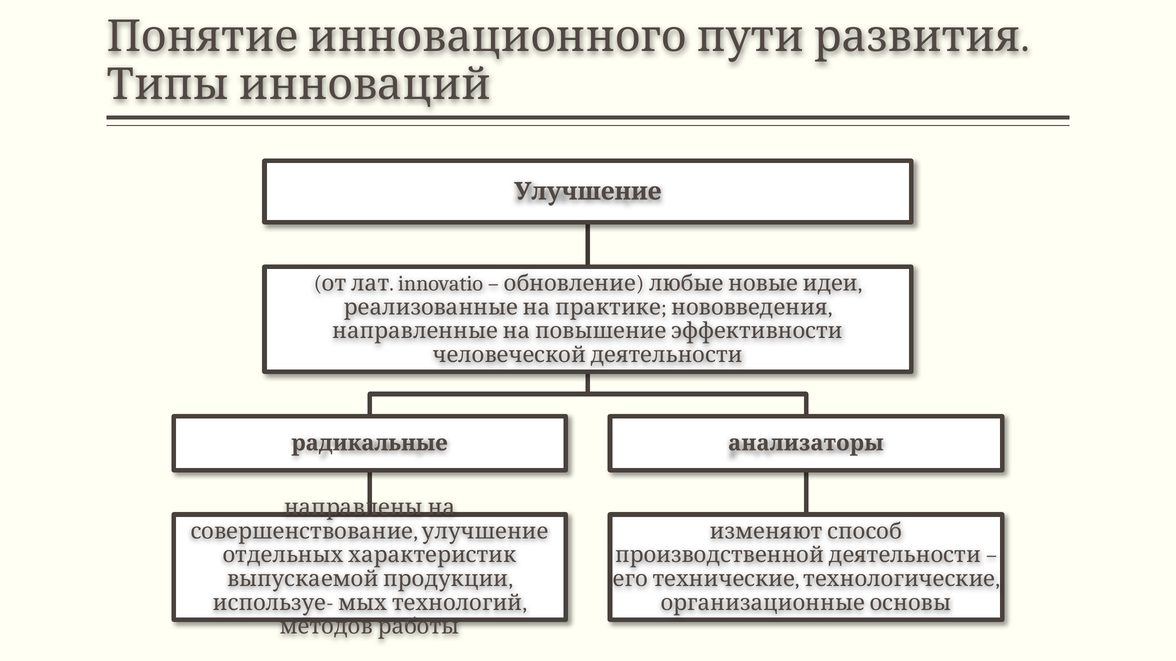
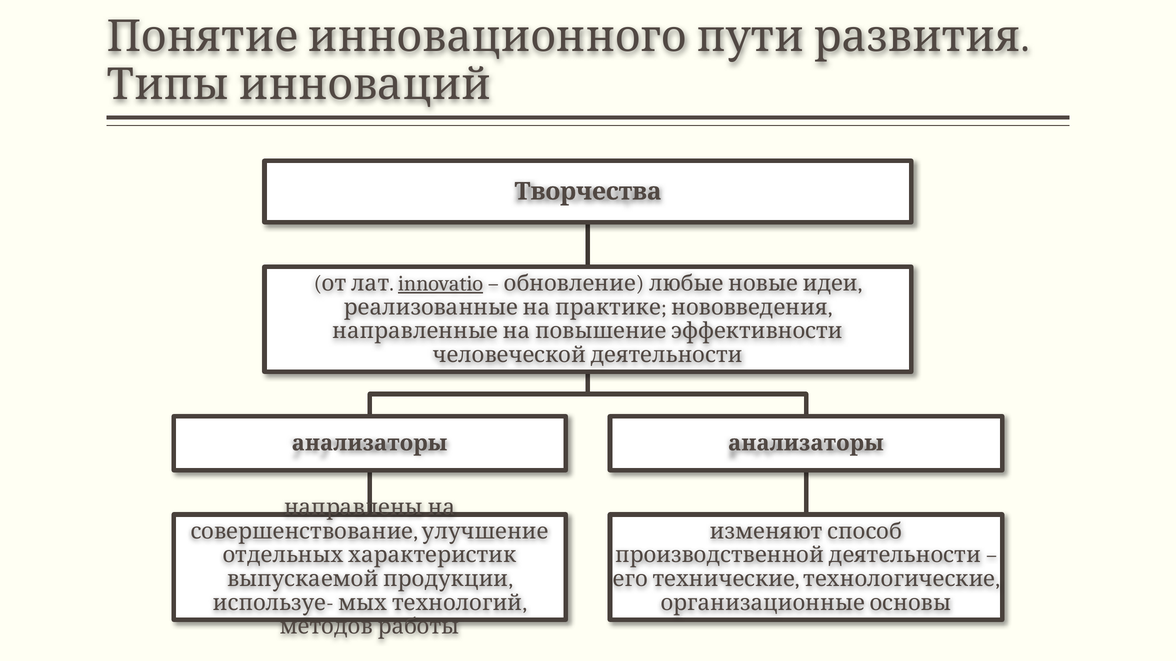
Улучшение at (588, 192): Улучшение -> Творчества
innovatio underline: none -> present
радикальные at (370, 443): радикальные -> анализаторы
